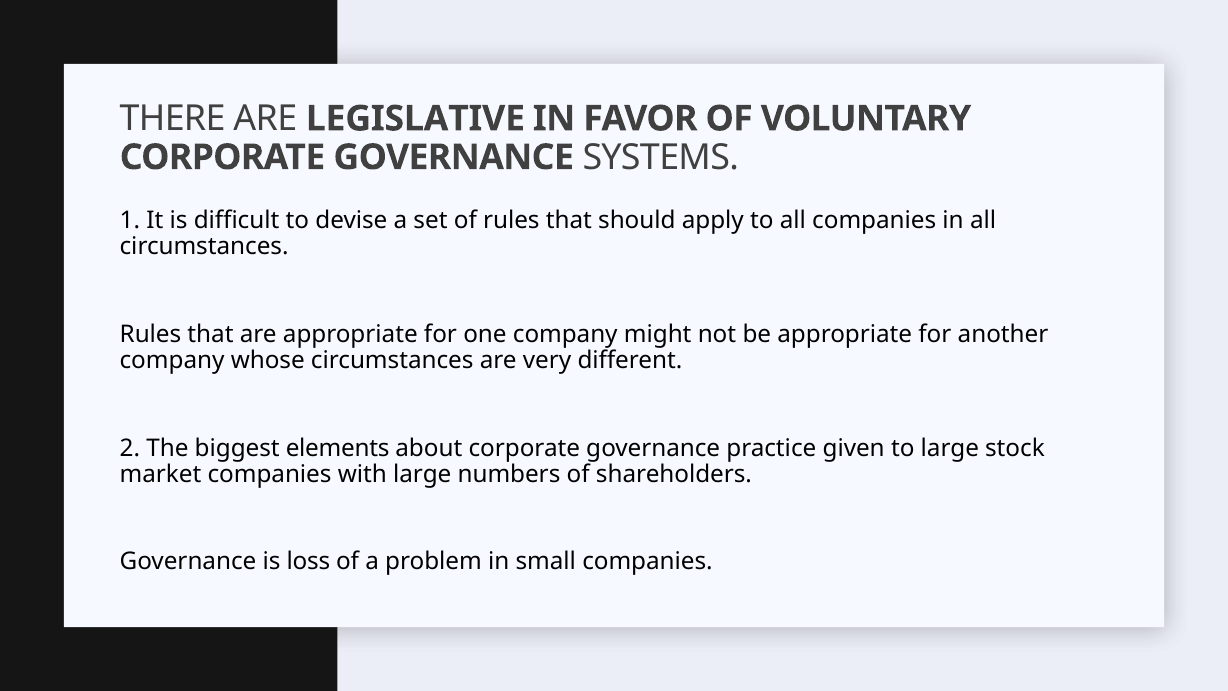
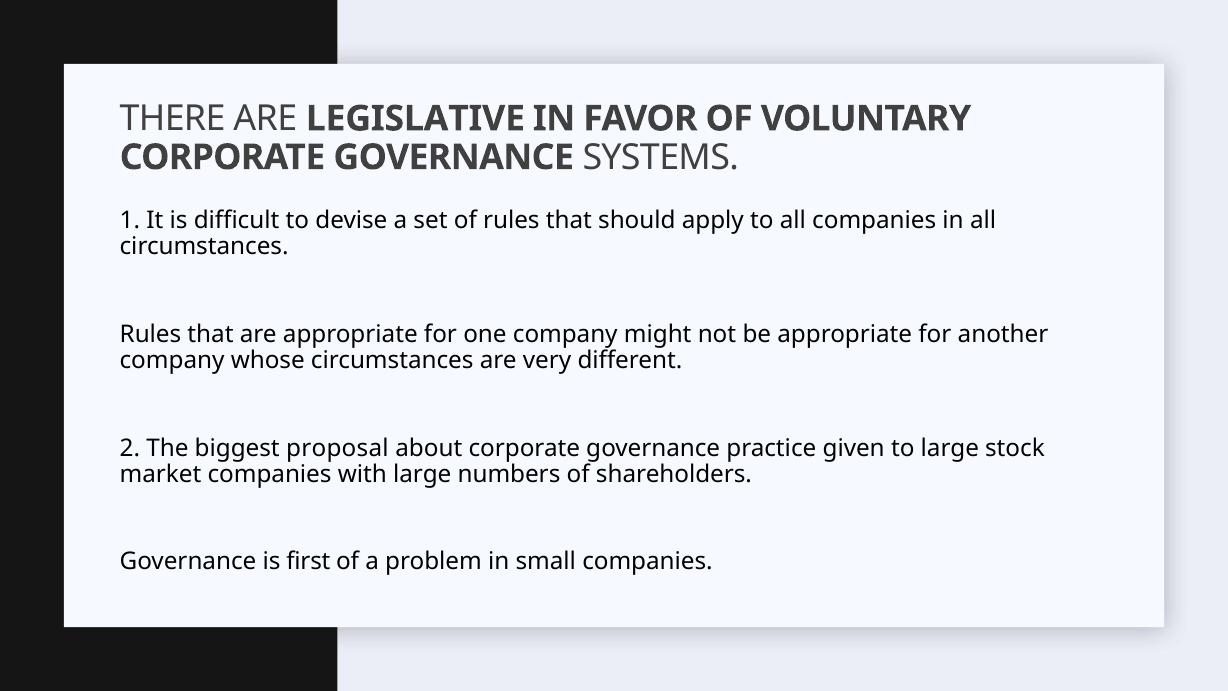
elements: elements -> proposal
loss: loss -> first
